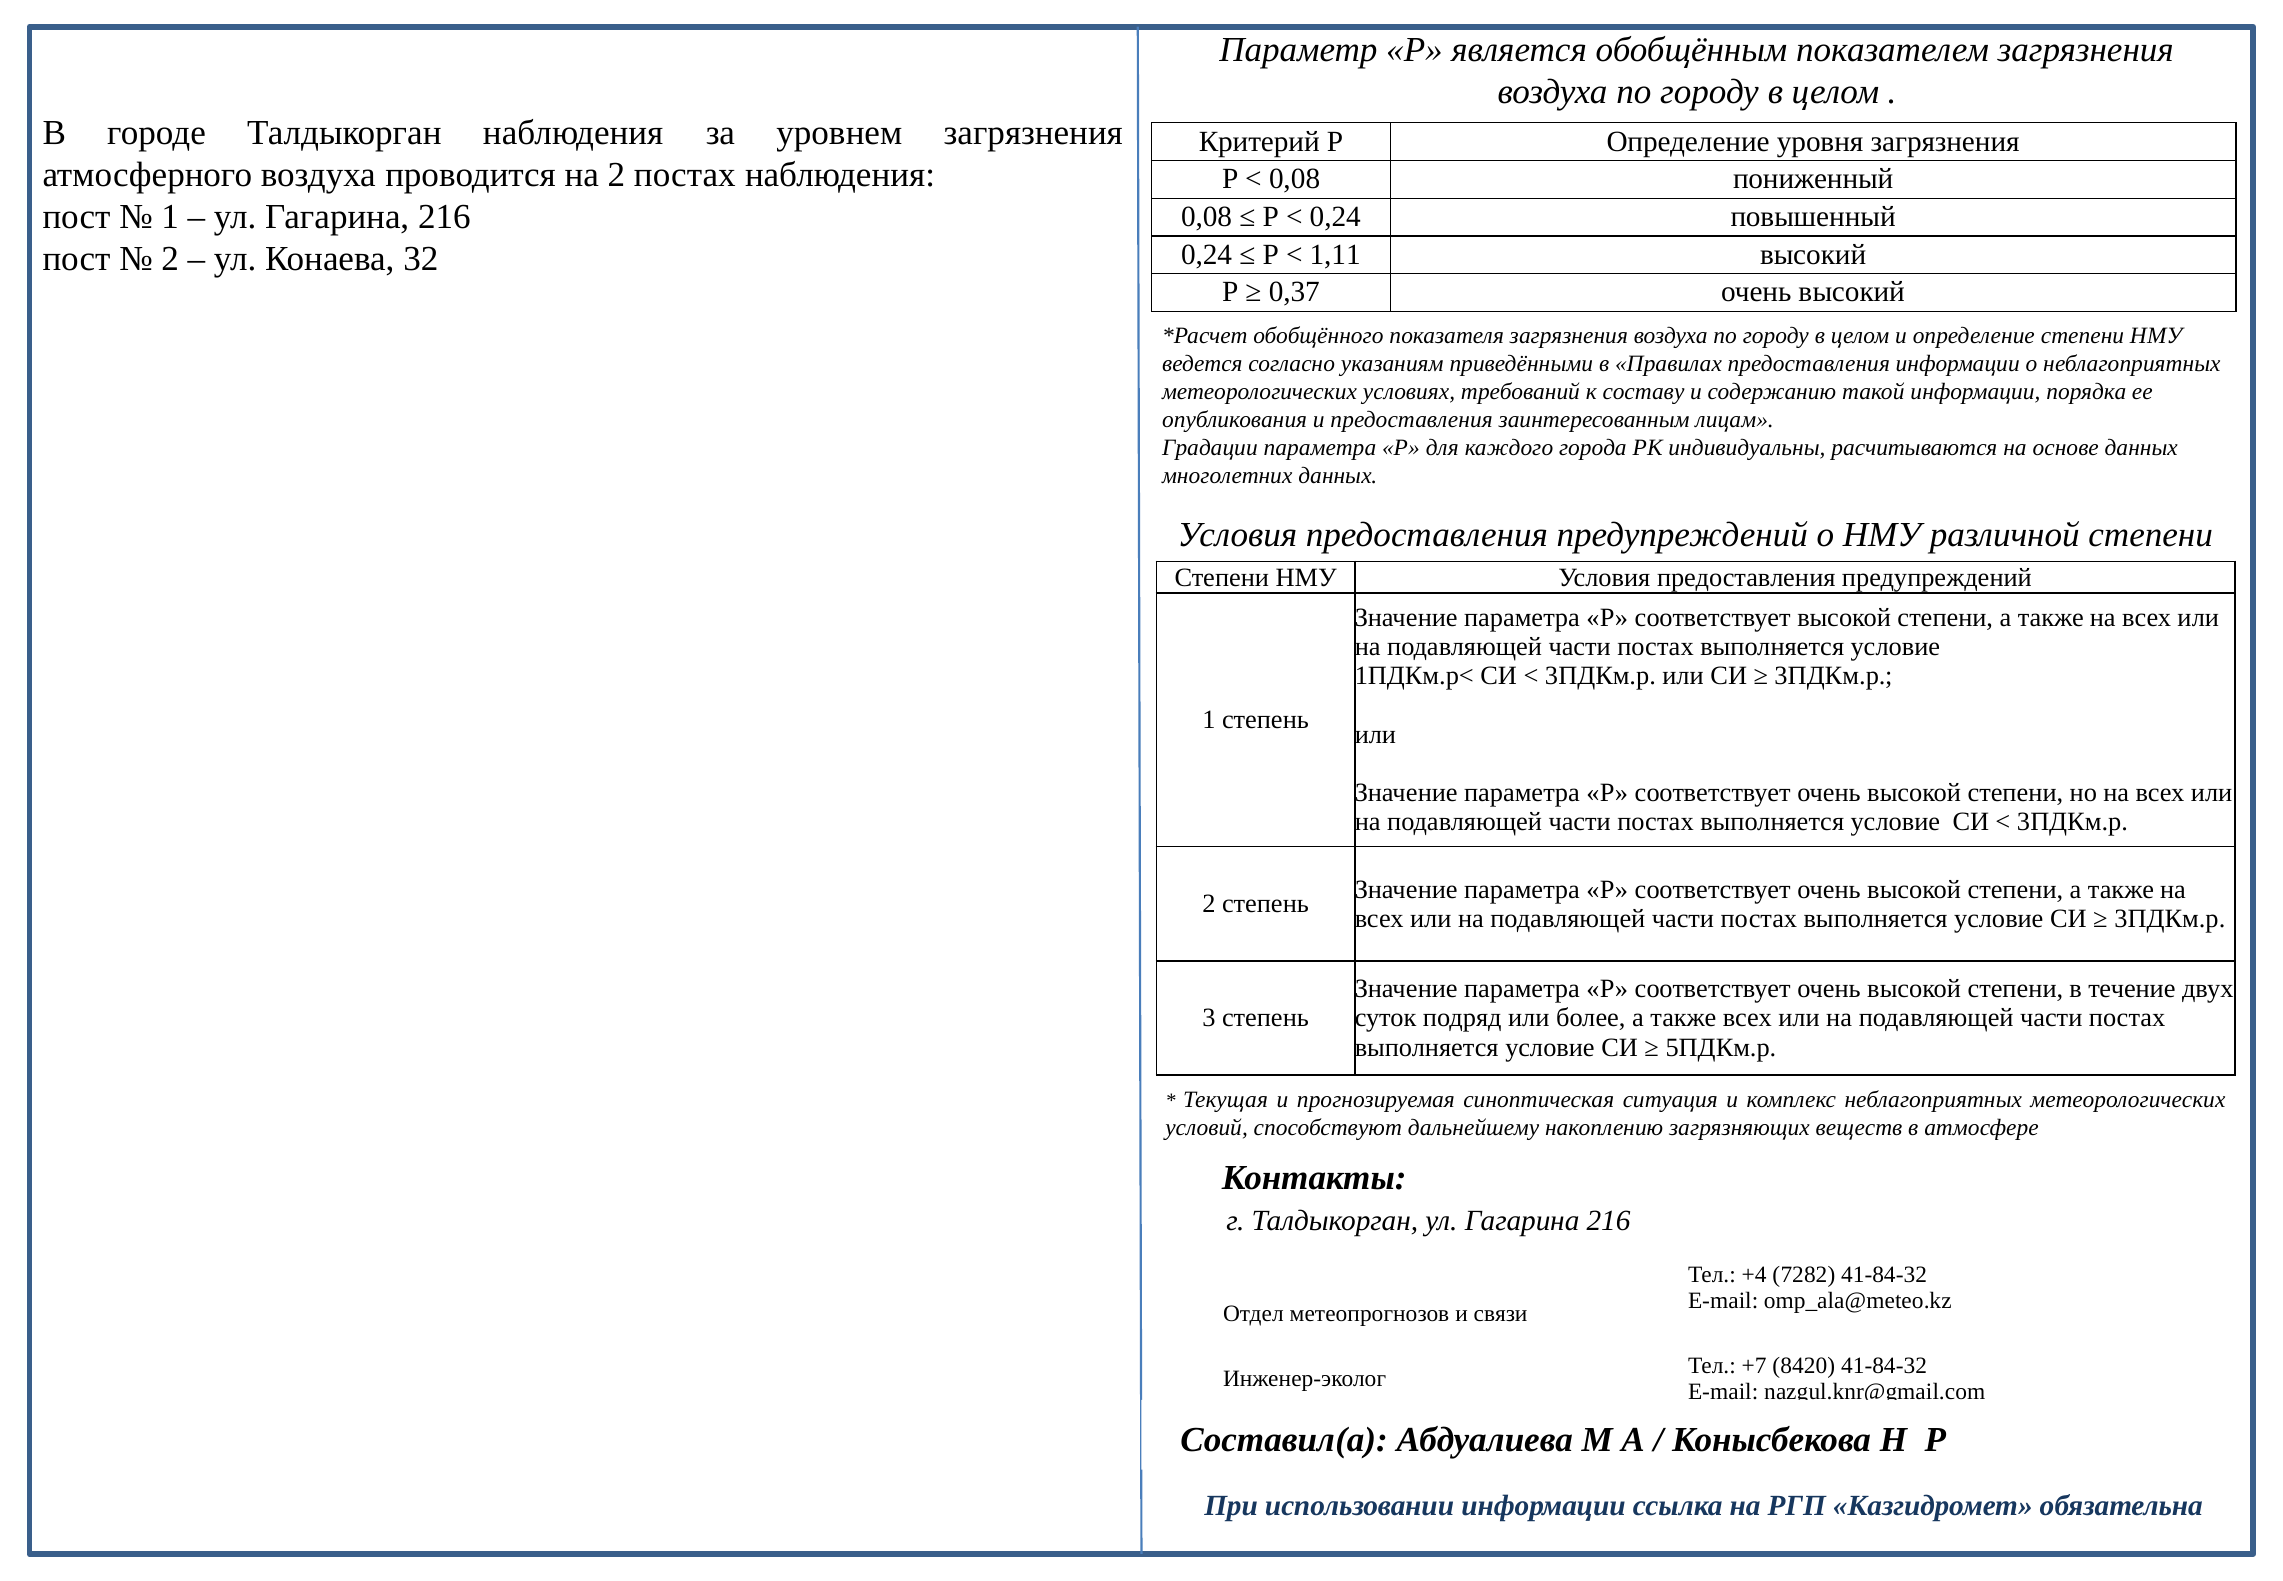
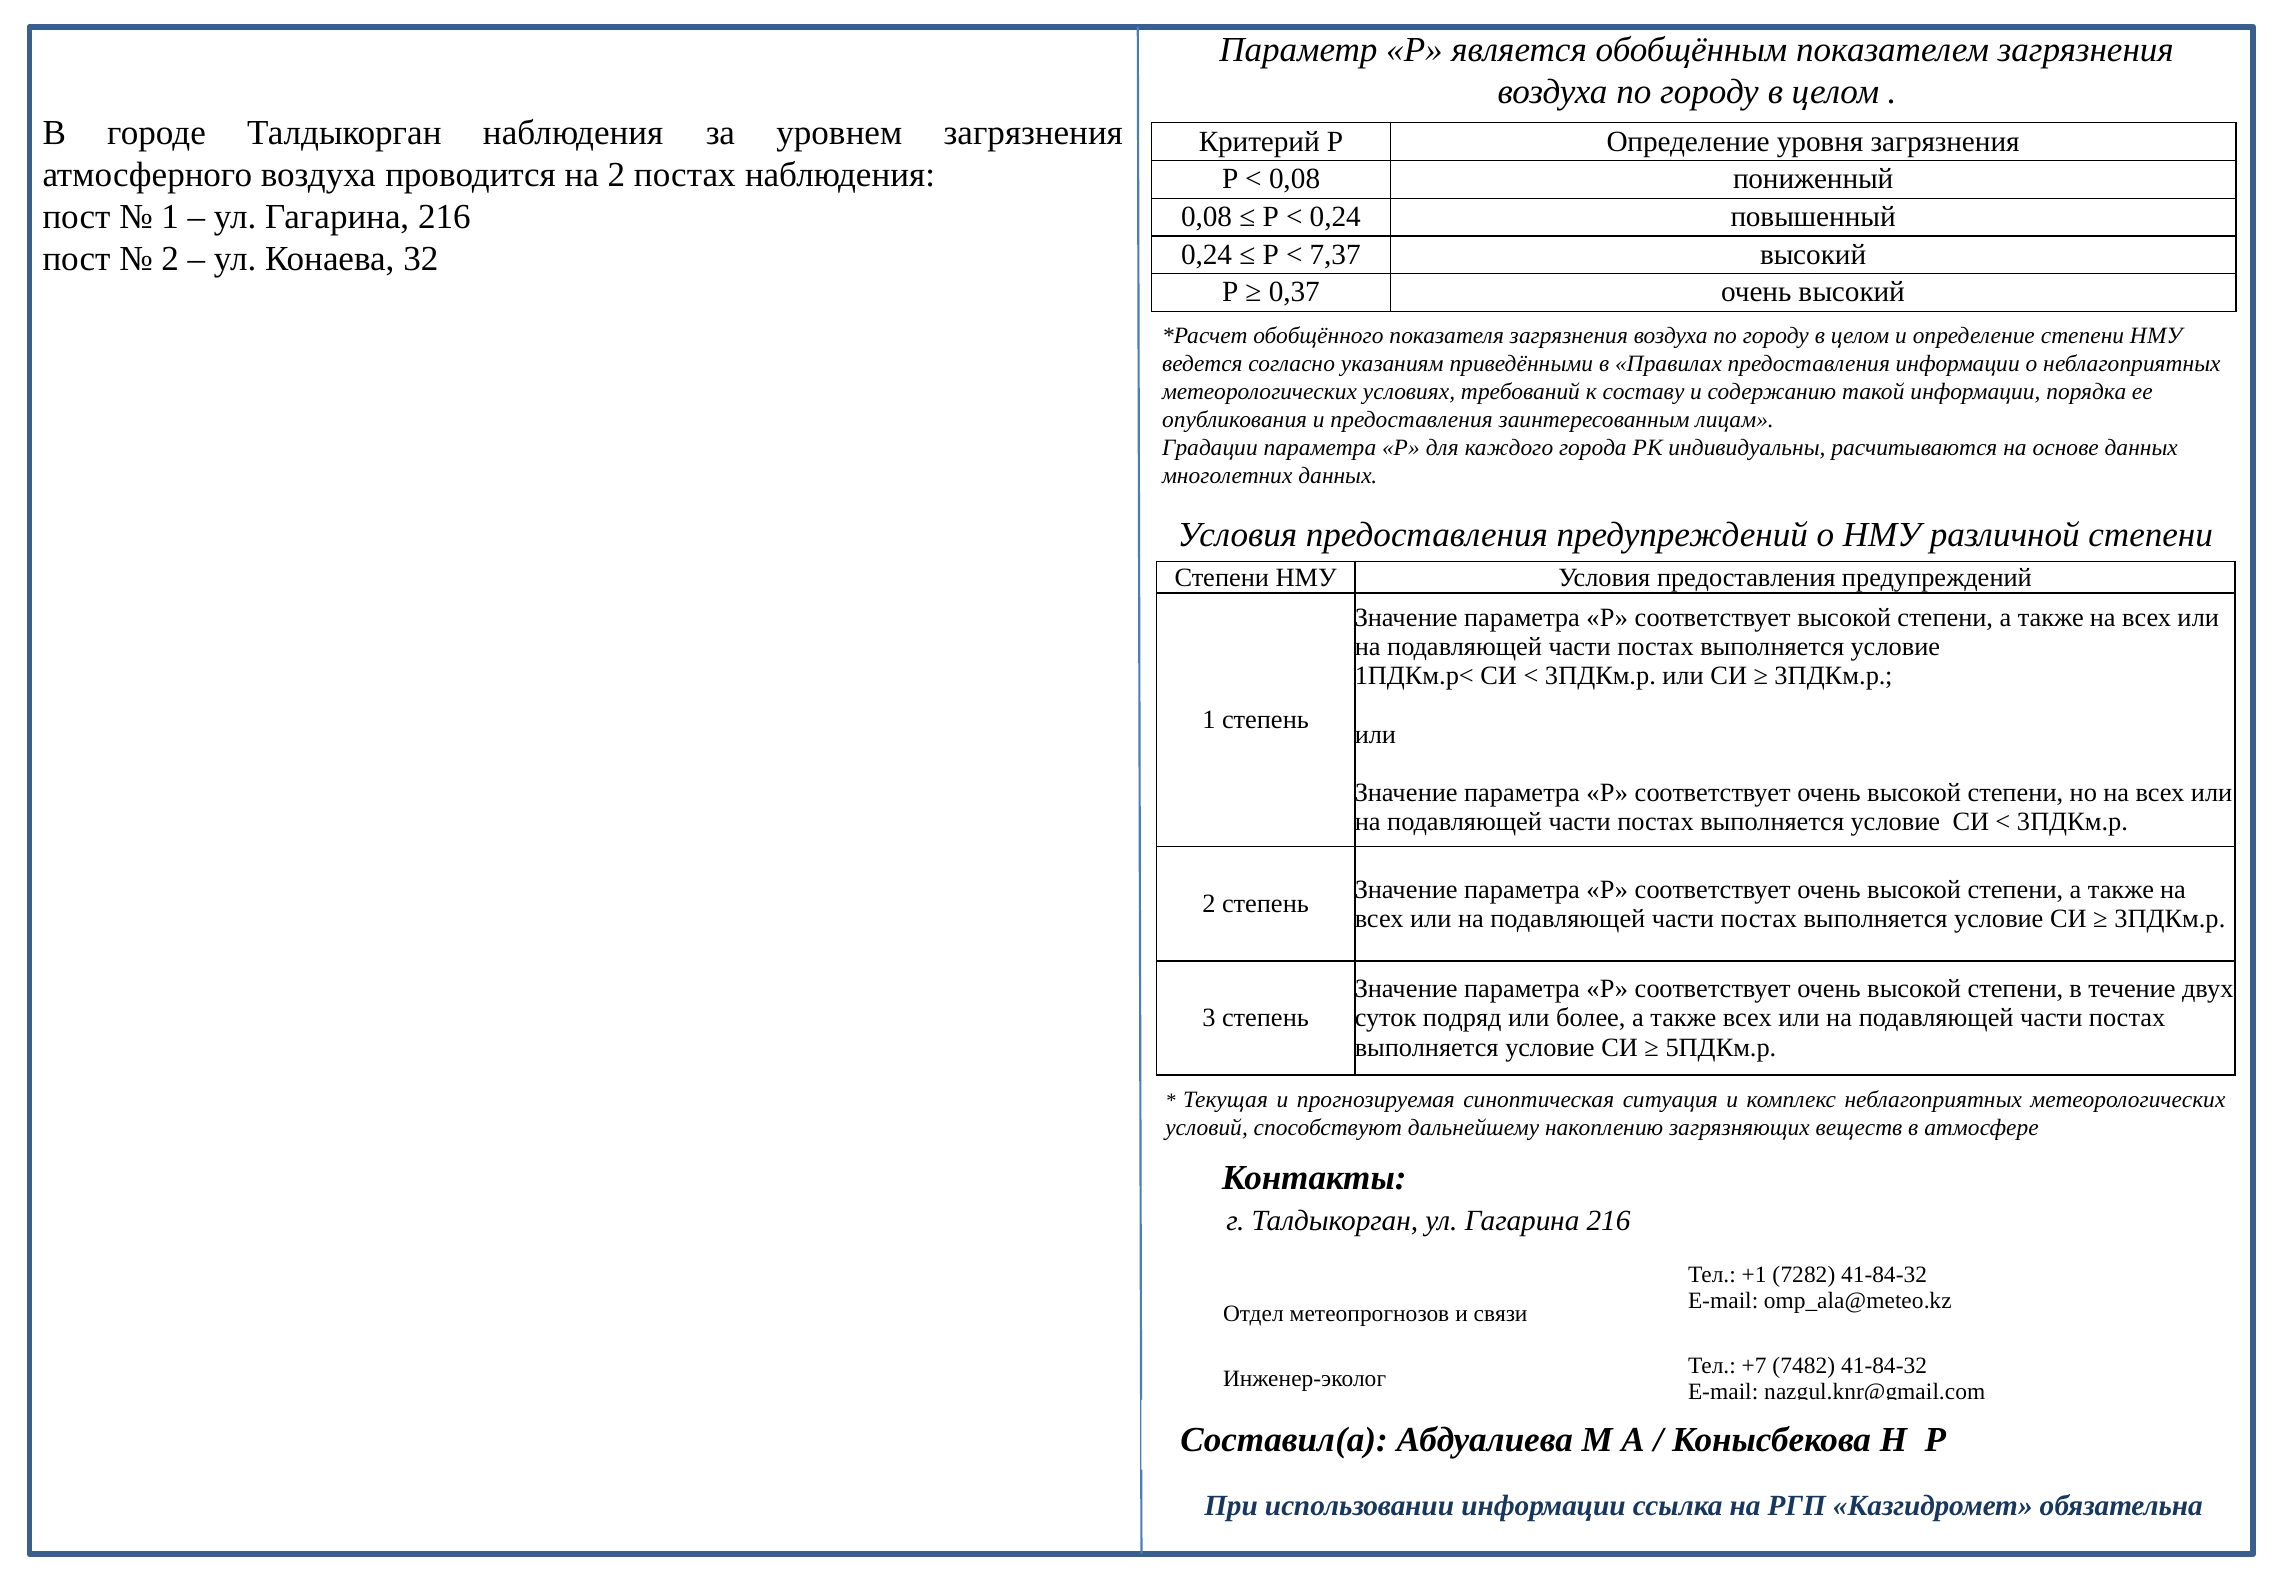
1,11: 1,11 -> 7,37
+4: +4 -> +1
8420: 8420 -> 7482
